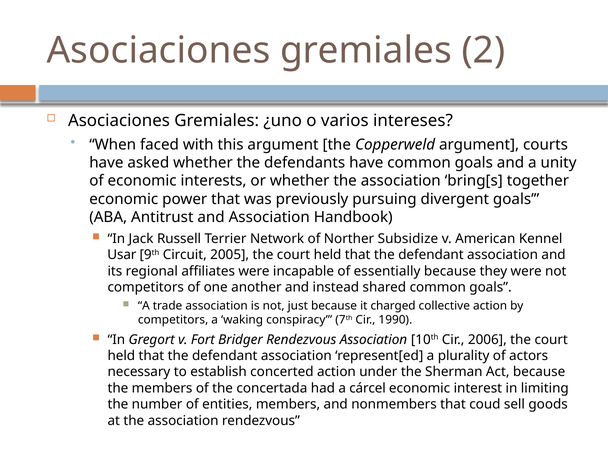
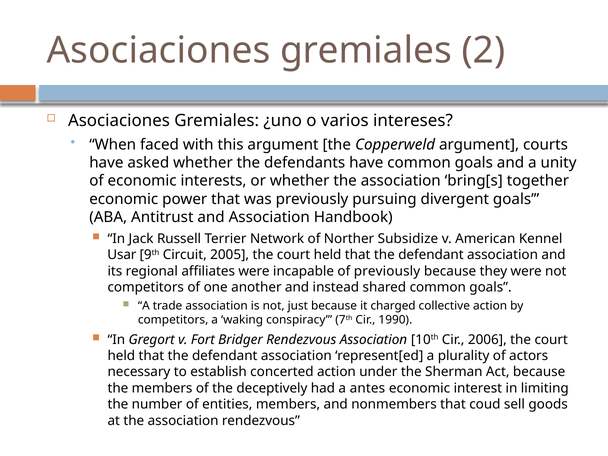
of essentially: essentially -> previously
concertada: concertada -> deceptively
cárcel: cárcel -> antes
